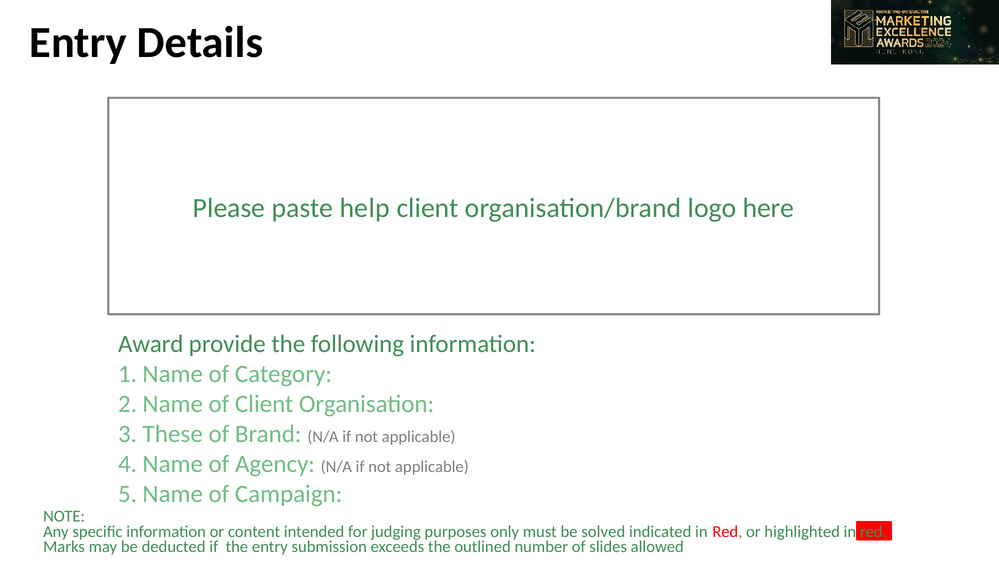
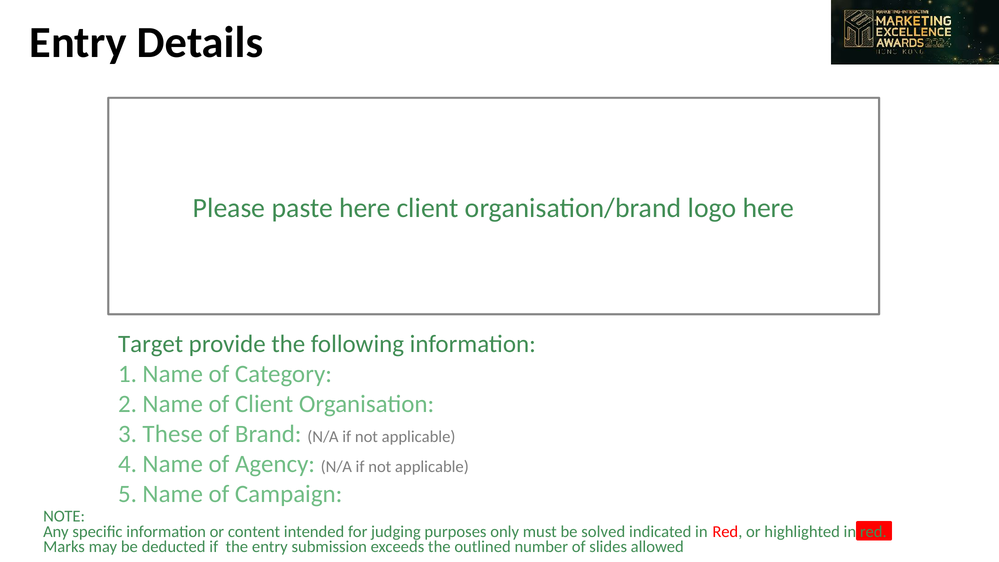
paste help: help -> here
Award: Award -> Target
